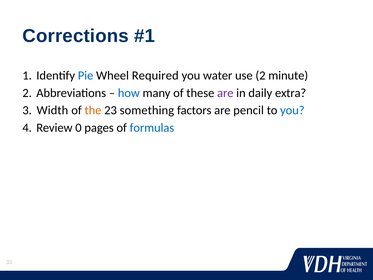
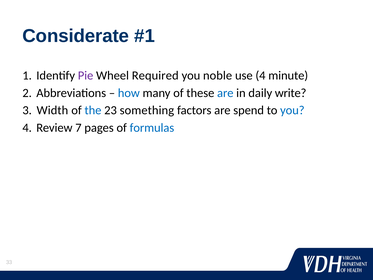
Corrections: Corrections -> Considerate
Pie colour: blue -> purple
water: water -> noble
use 2: 2 -> 4
are at (225, 93) colour: purple -> blue
extra: extra -> write
the colour: orange -> blue
pencil: pencil -> spend
0: 0 -> 7
